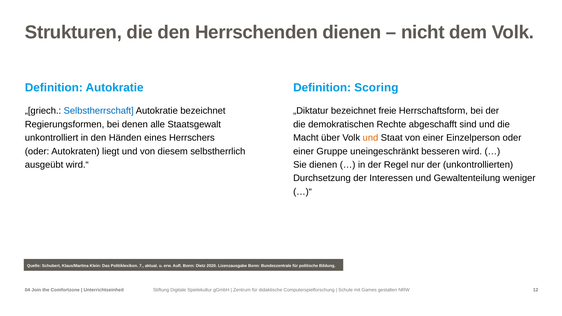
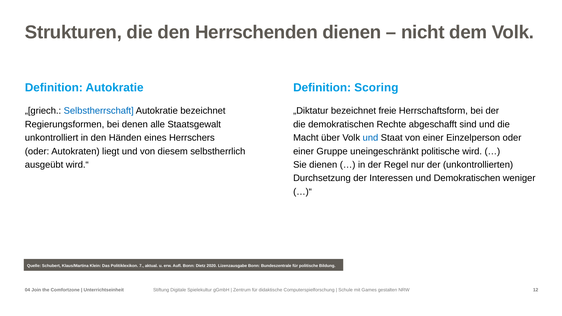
und at (370, 138) colour: orange -> blue
uneingeschränkt besseren: besseren -> politische
und Gewaltenteilung: Gewaltenteilung -> Demokratischen
